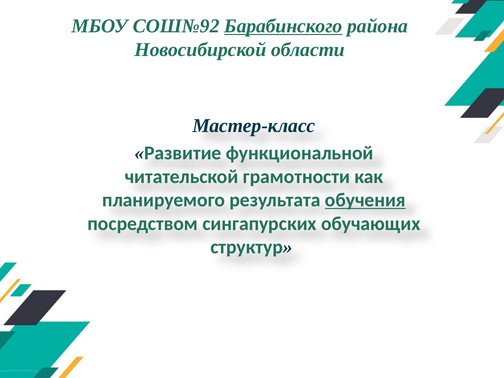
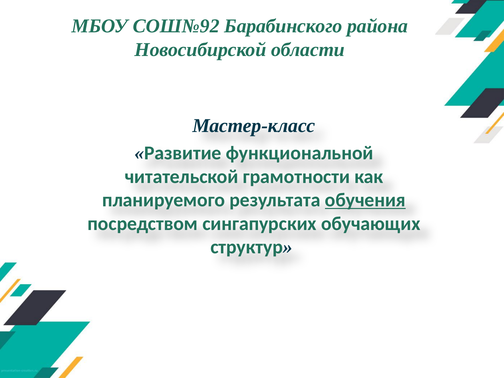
Барабинского underline: present -> none
